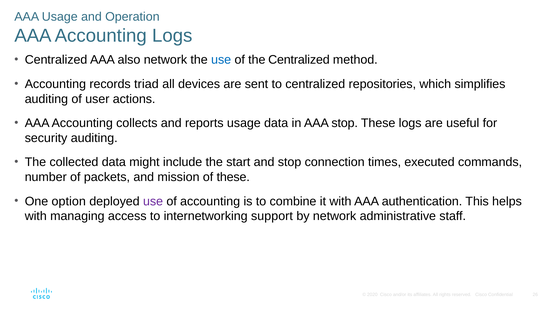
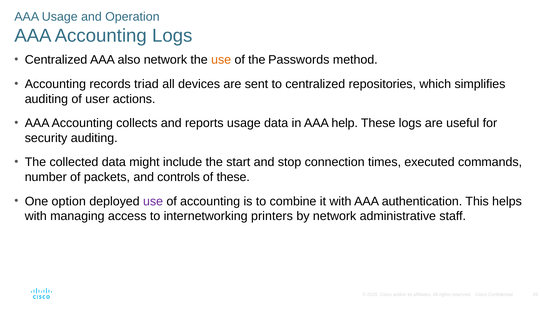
use at (221, 60) colour: blue -> orange
the Centralized: Centralized -> Passwords
AAA stop: stop -> help
mission: mission -> controls
support: support -> printers
